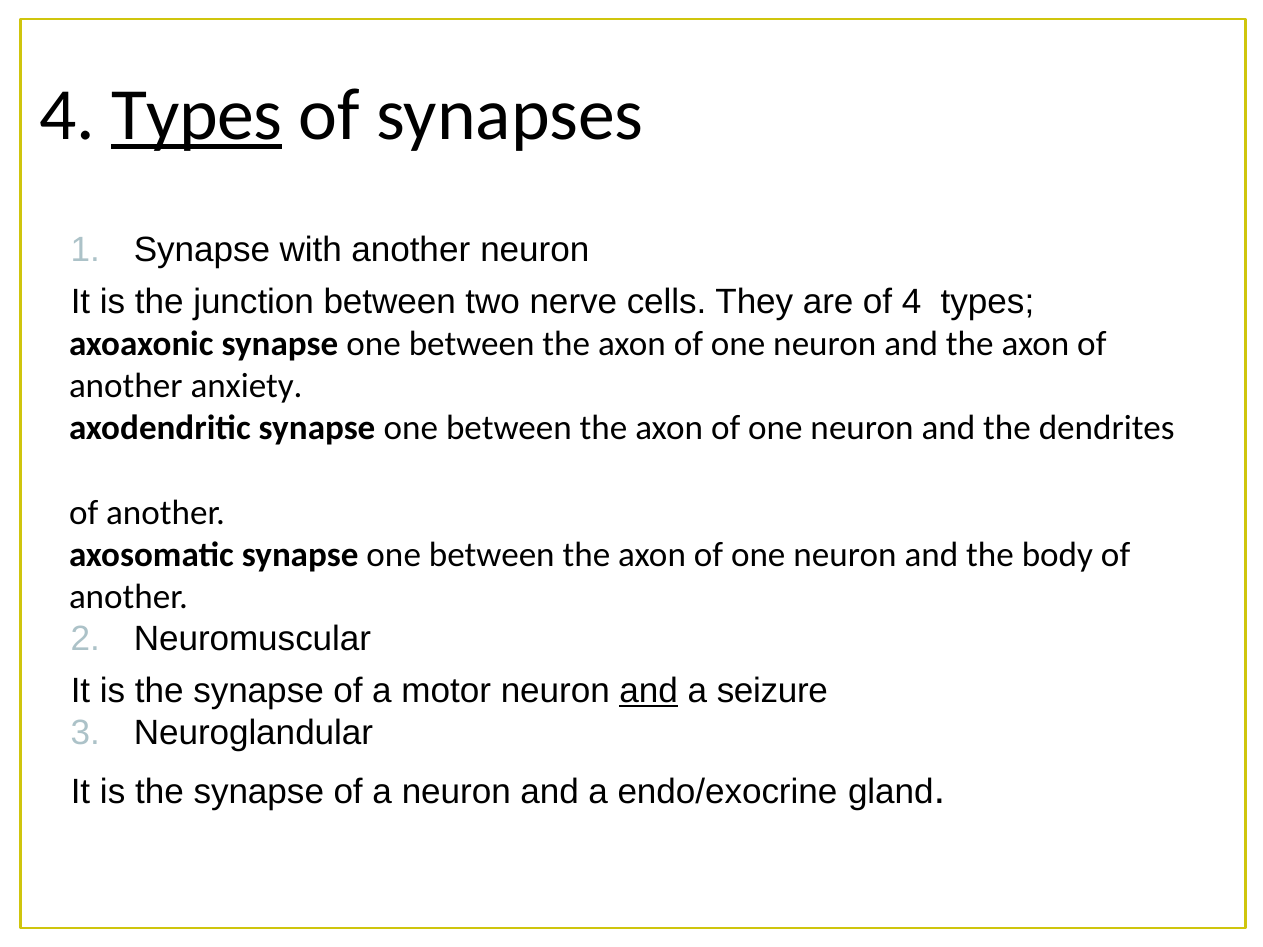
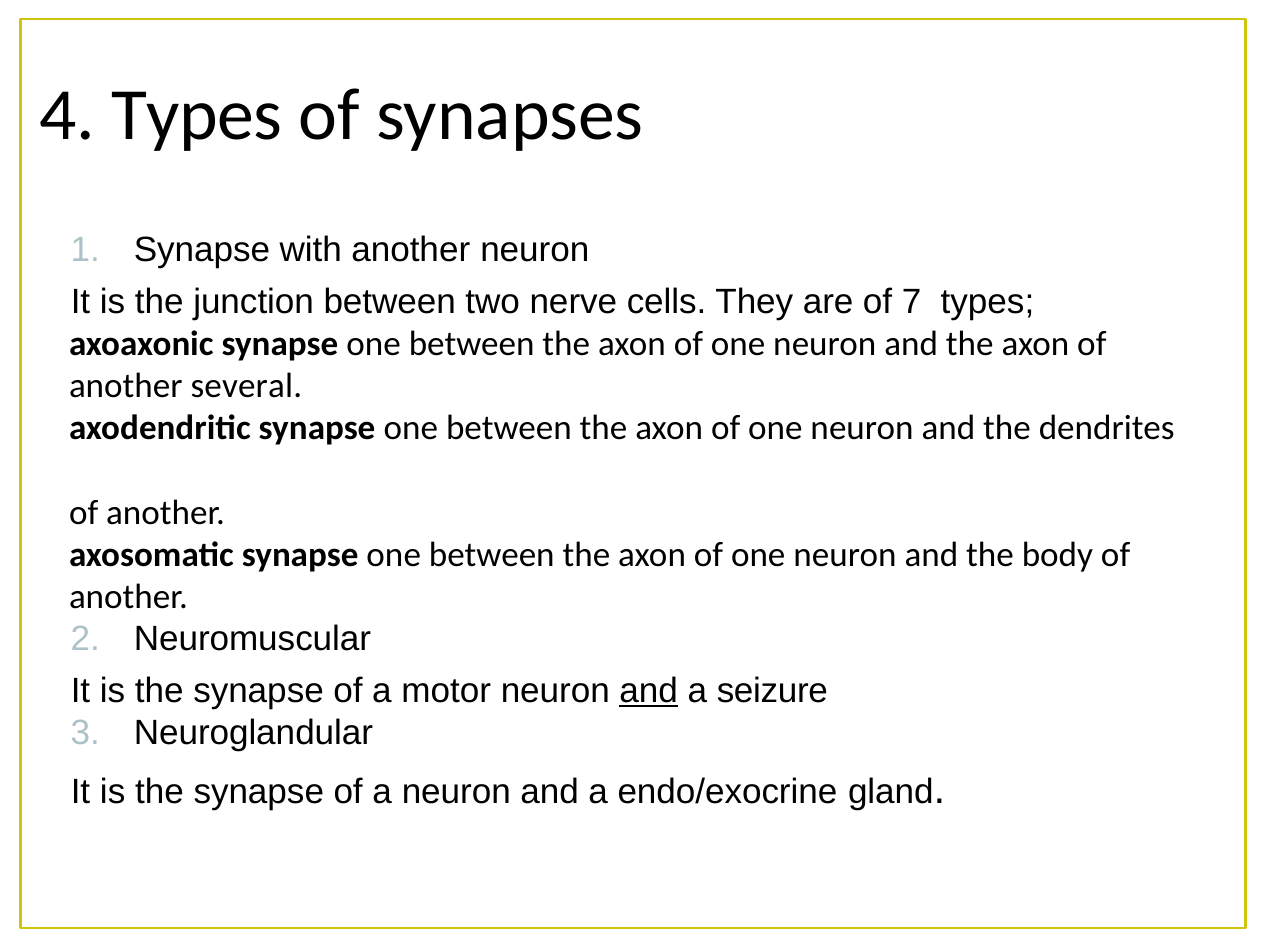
Types at (197, 115) underline: present -> none
of 4: 4 -> 7
anxiety: anxiety -> several
